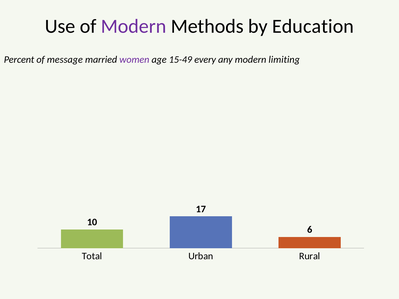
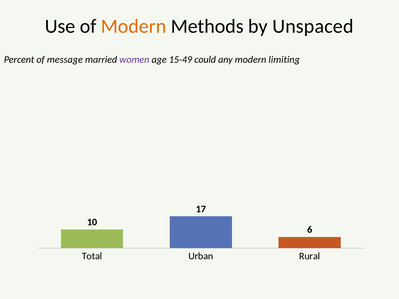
Modern at (134, 26) colour: purple -> orange
Education: Education -> Unspaced
every: every -> could
